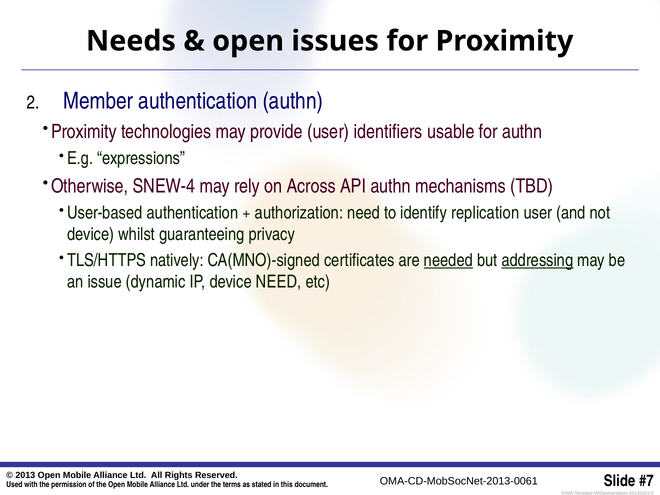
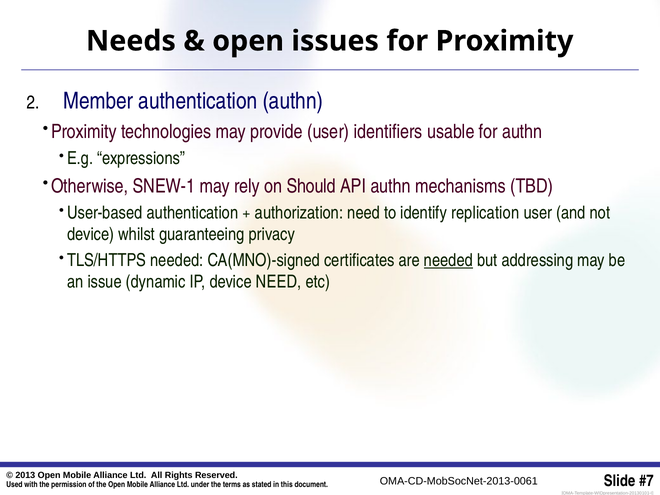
SNEW-4: SNEW-4 -> SNEW-1
Across: Across -> Should
TLS/HTTPS natively: natively -> needed
addressing underline: present -> none
